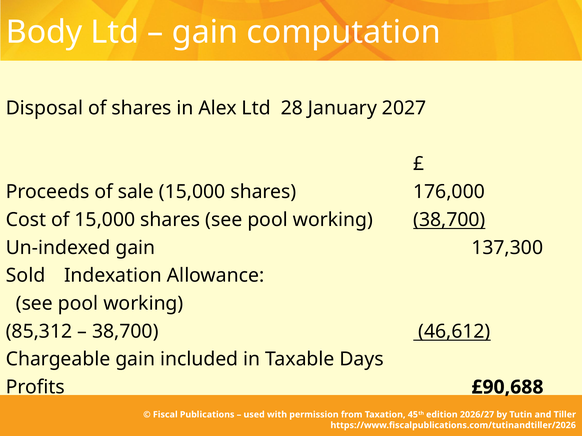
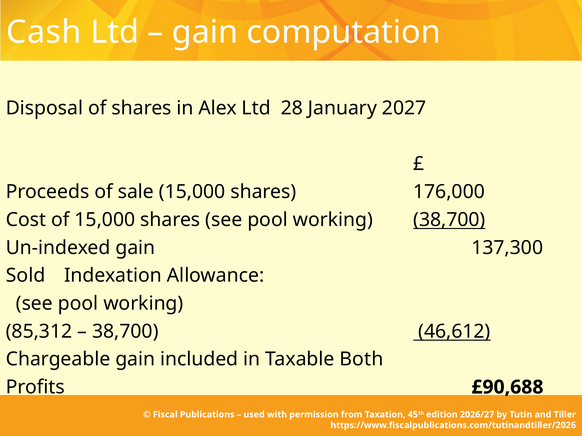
Body: Body -> Cash
Days: Days -> Both
